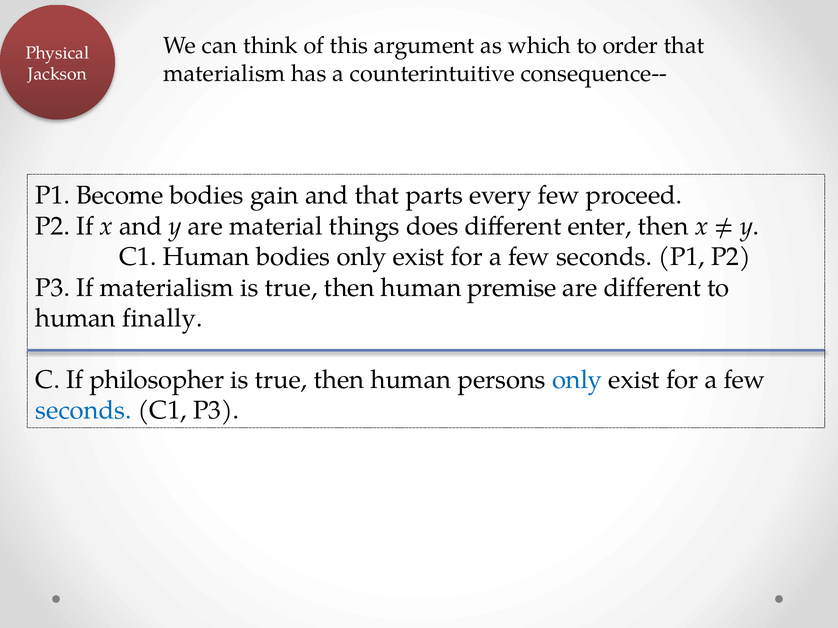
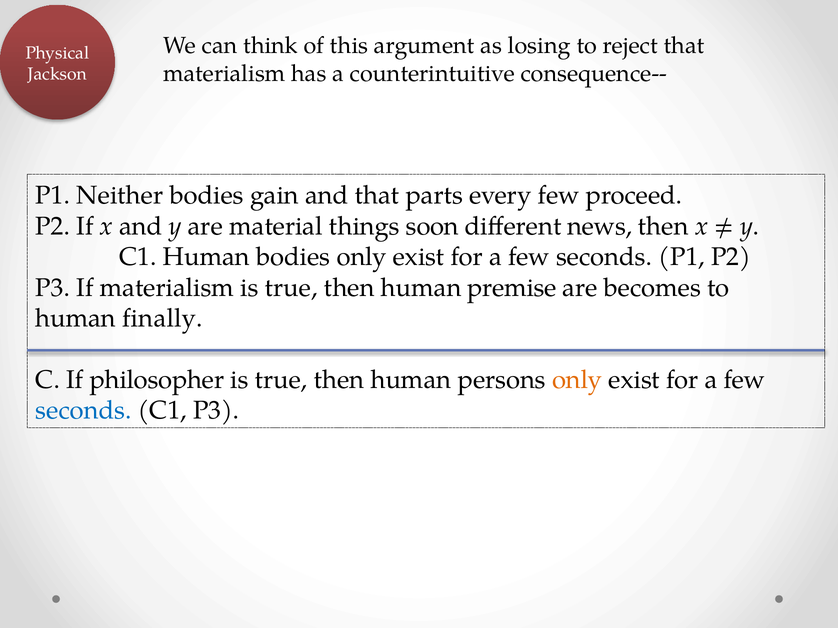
which: which -> losing
order: order -> reject
Become: Become -> Neither
does: does -> soon
enter: enter -> news
are different: different -> becomes
only at (577, 380) colour: blue -> orange
